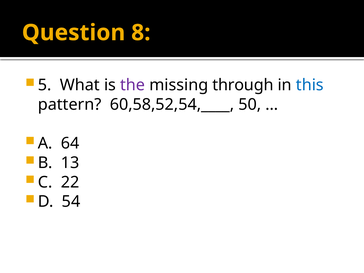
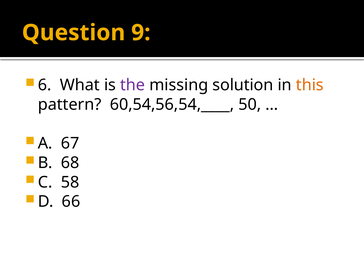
8: 8 -> 9
5: 5 -> 6
through: through -> solution
this colour: blue -> orange
60,58,52,54,____: 60,58,52,54,____ -> 60,54,56,54,____
64: 64 -> 67
13: 13 -> 68
22: 22 -> 58
54: 54 -> 66
